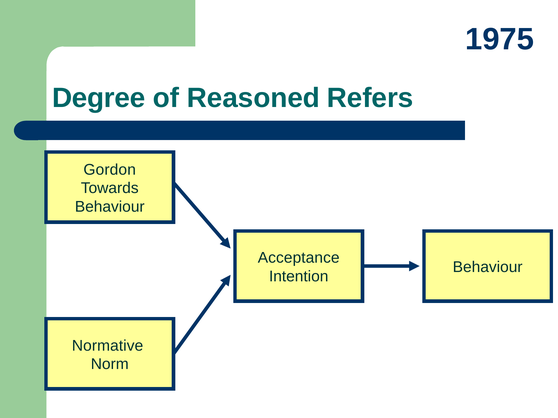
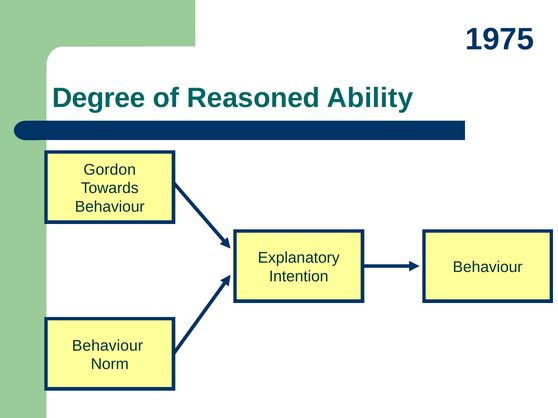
Refers: Refers -> Ability
Acceptance: Acceptance -> Explanatory
Normative at (108, 346): Normative -> Behaviour
